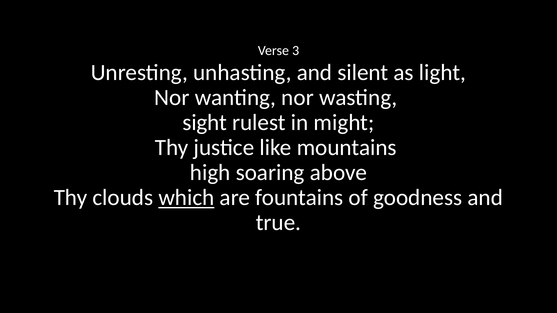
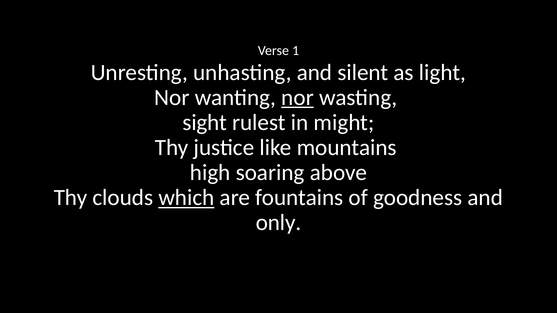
3: 3 -> 1
nor at (298, 98) underline: none -> present
true: true -> only
